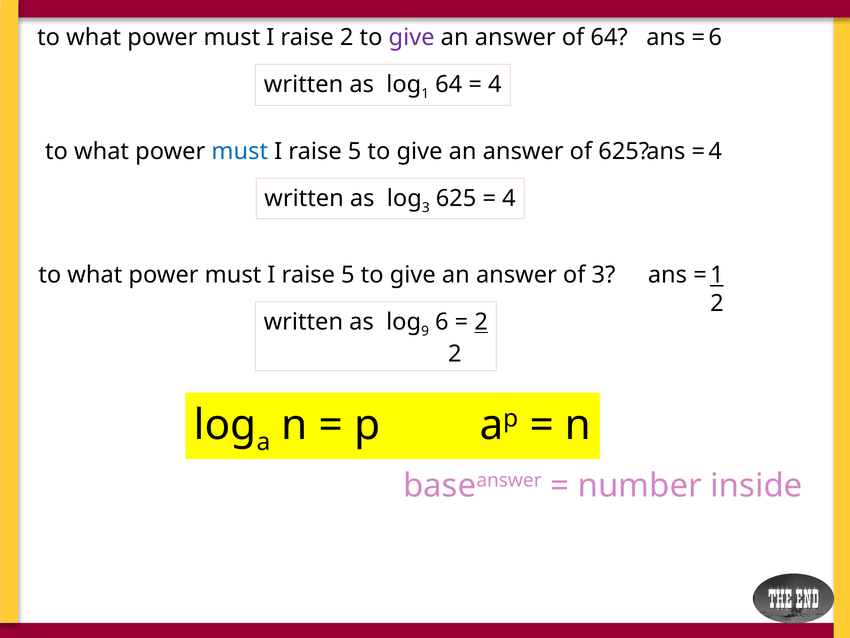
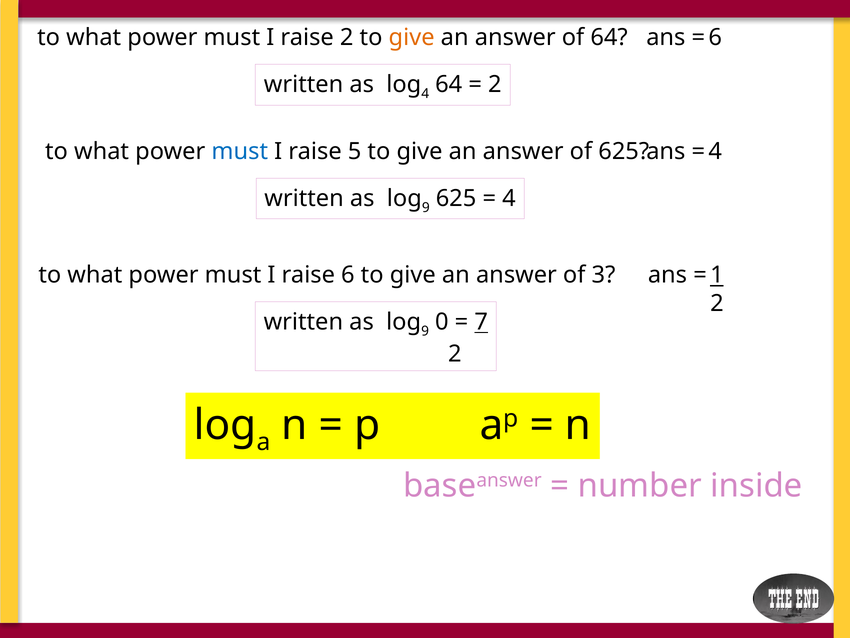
give at (412, 38) colour: purple -> orange
1 at (425, 94): 1 -> 4
4 at (495, 84): 4 -> 2
3 at (426, 207): 3 -> 9
5 at (348, 275): 5 -> 6
6: 6 -> 0
2 at (481, 322): 2 -> 7
